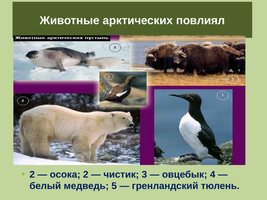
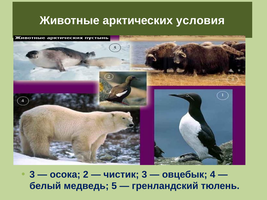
повлиял: повлиял -> условия
2 at (32, 175): 2 -> 3
